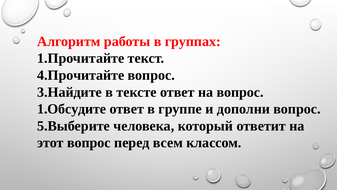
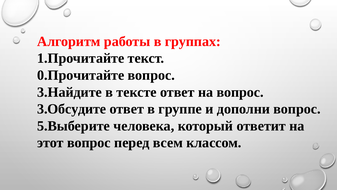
4.Прочитайте: 4.Прочитайте -> 0.Прочитайте
1.Обсудите: 1.Обсудите -> 3.Обсудите
